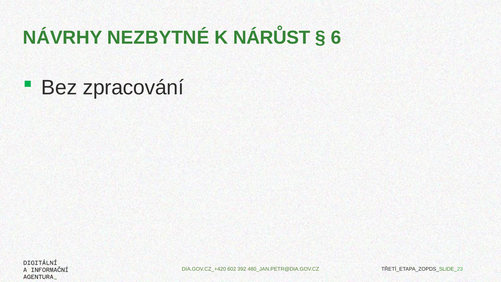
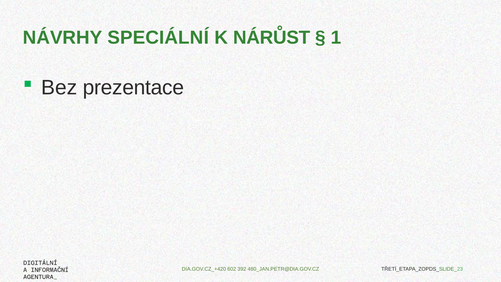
NEZBYTNÉ: NEZBYTNÉ -> SPECIÁLNÍ
6: 6 -> 1
zpracování: zpracování -> prezentace
